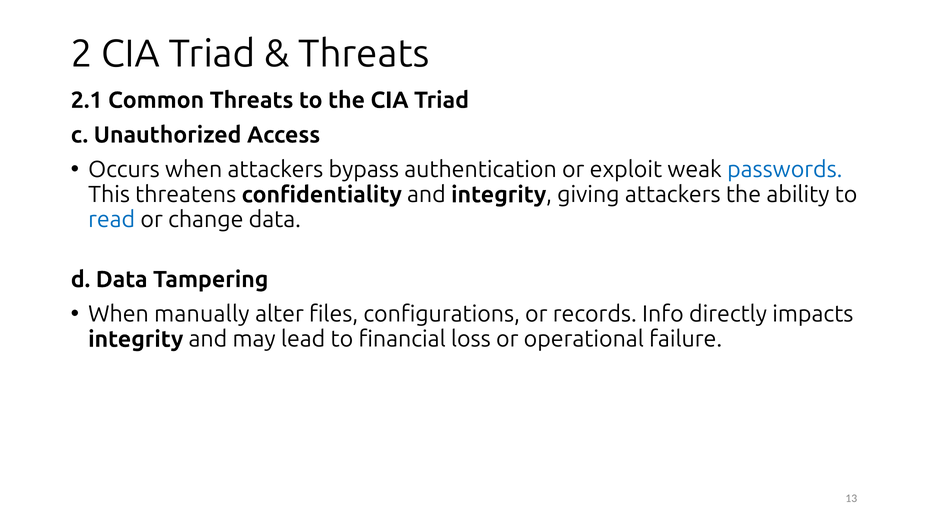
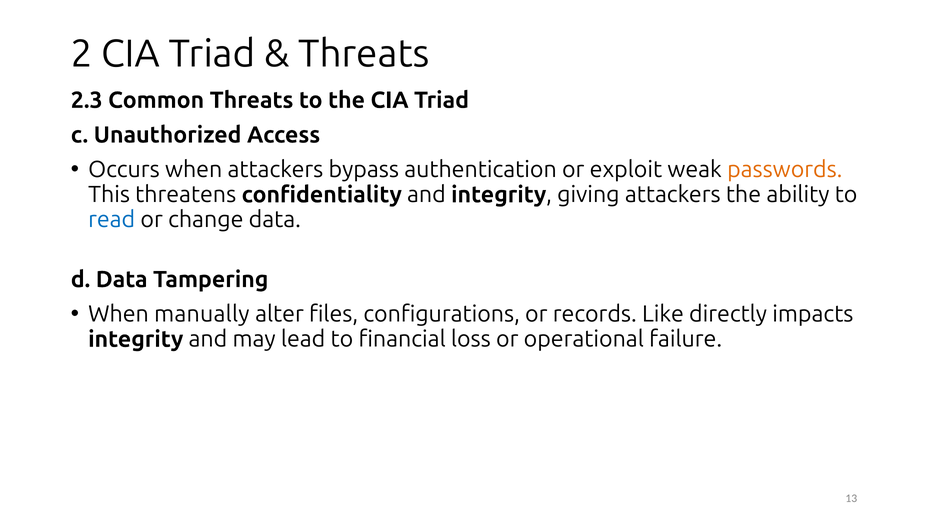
2.1: 2.1 -> 2.3
passwords colour: blue -> orange
Info: Info -> Like
